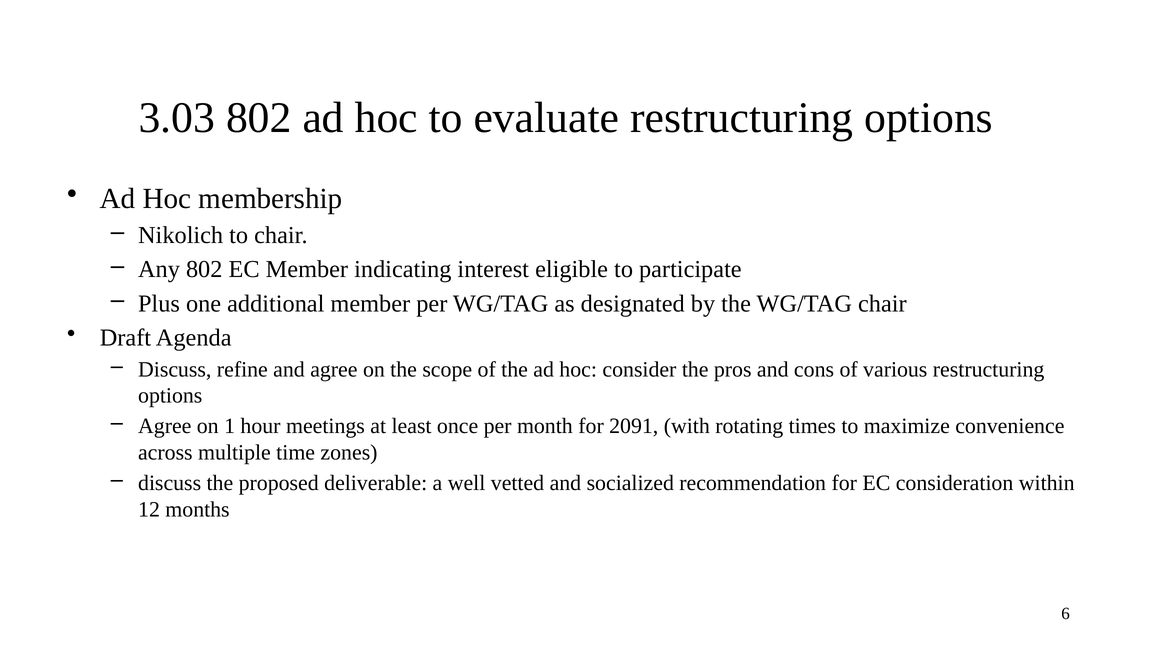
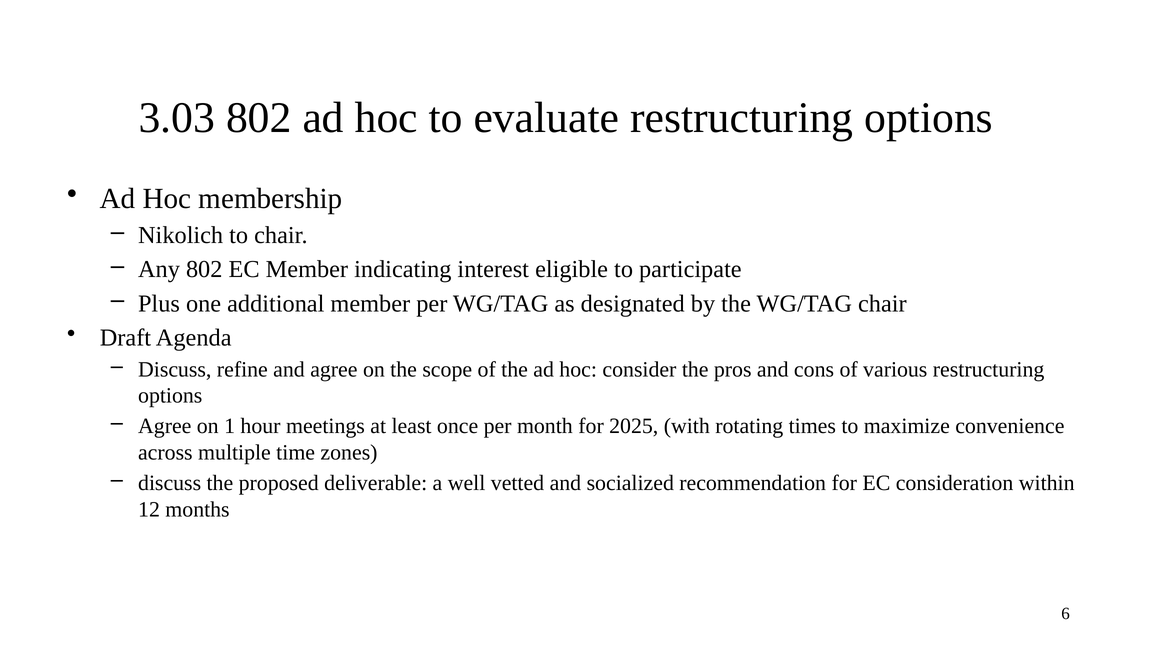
2091: 2091 -> 2025
